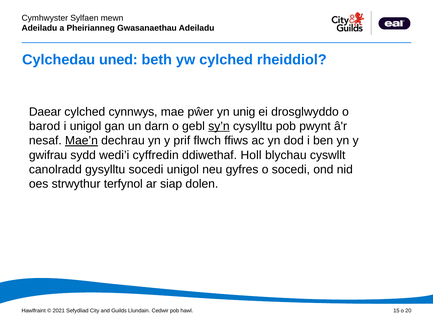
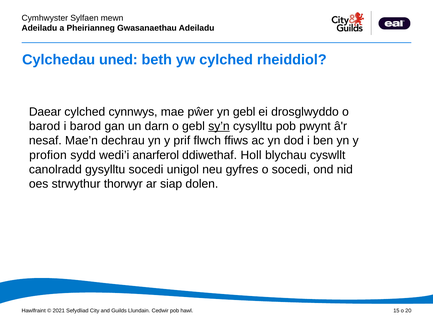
yn unig: unig -> gebl
i unigol: unigol -> barod
Mae’n underline: present -> none
gwifrau: gwifrau -> profion
cyffredin: cyffredin -> anarferol
terfynol: terfynol -> thorwyr
